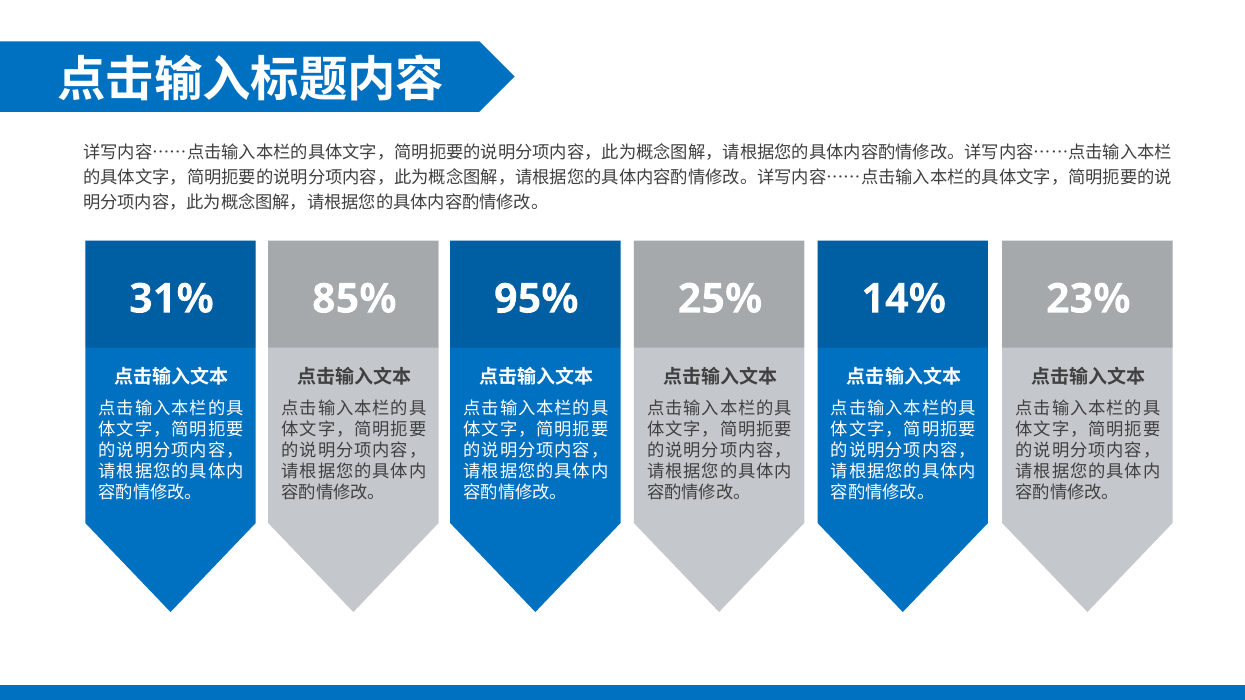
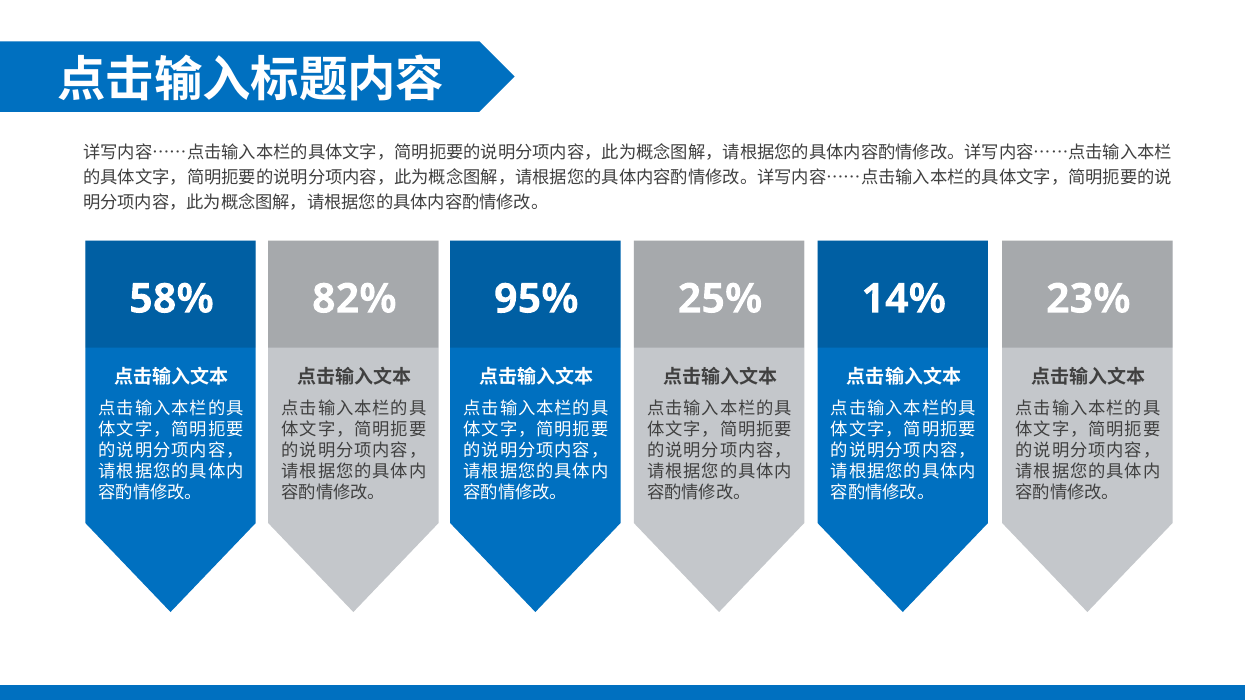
31%: 31% -> 58%
85%: 85% -> 82%
